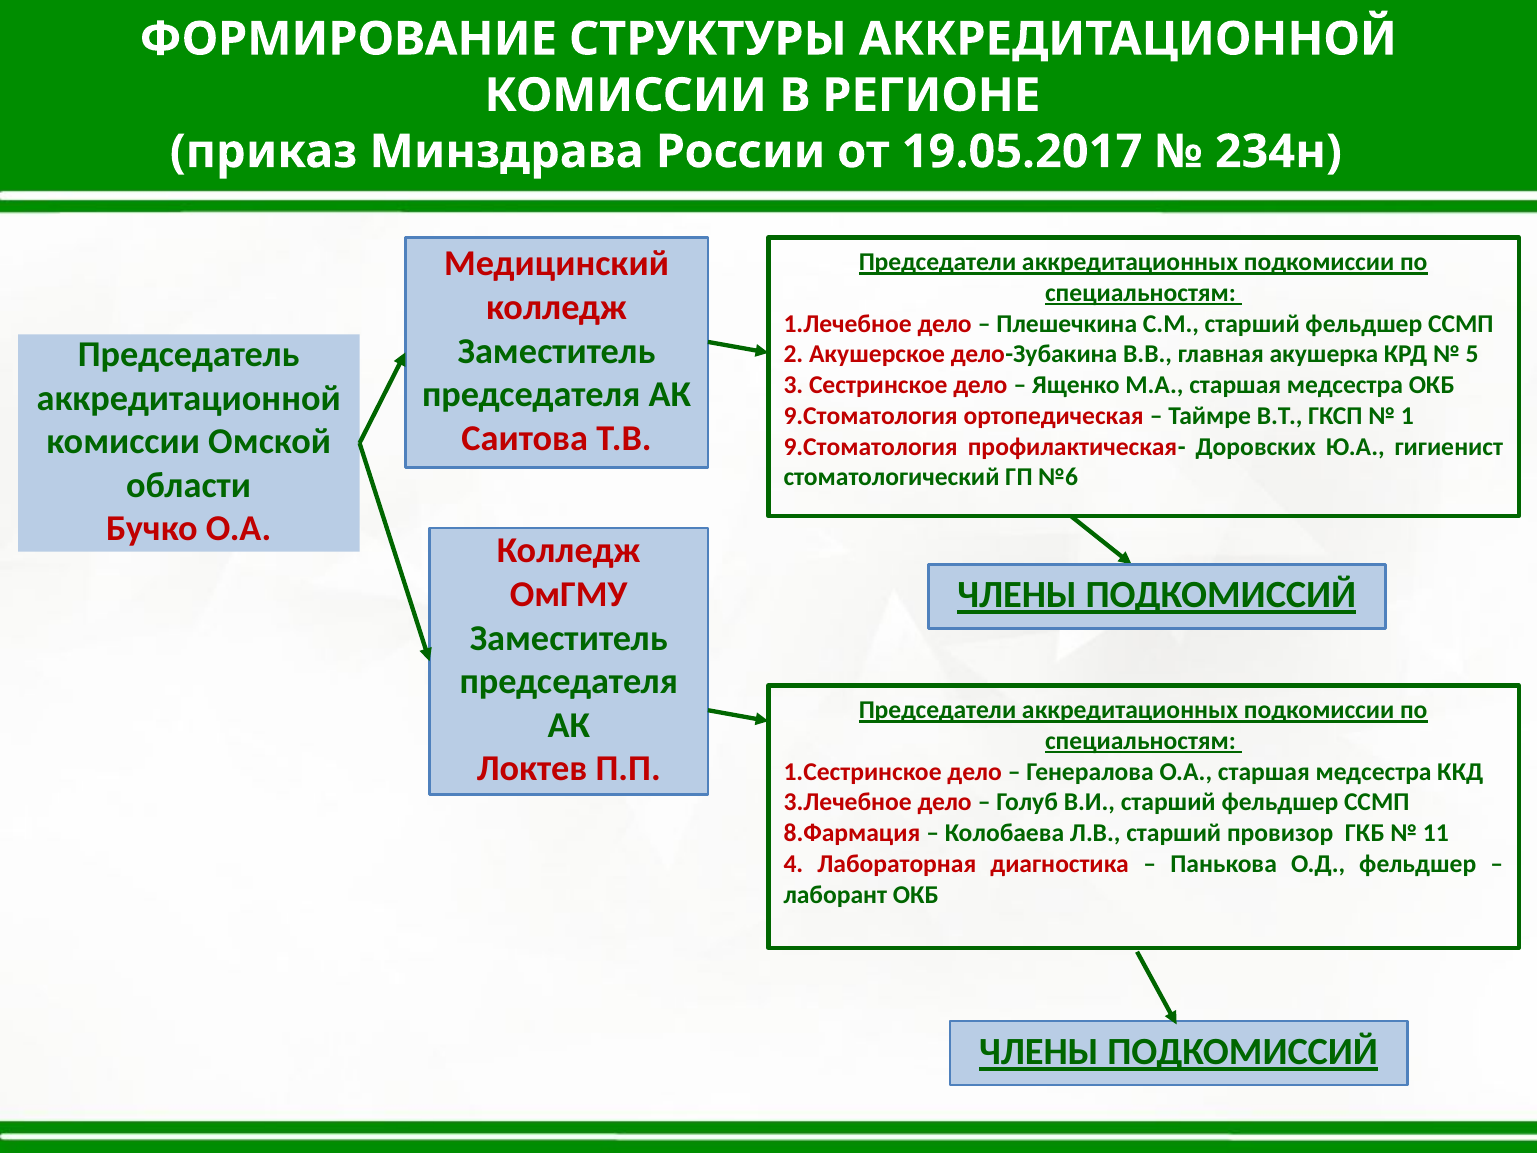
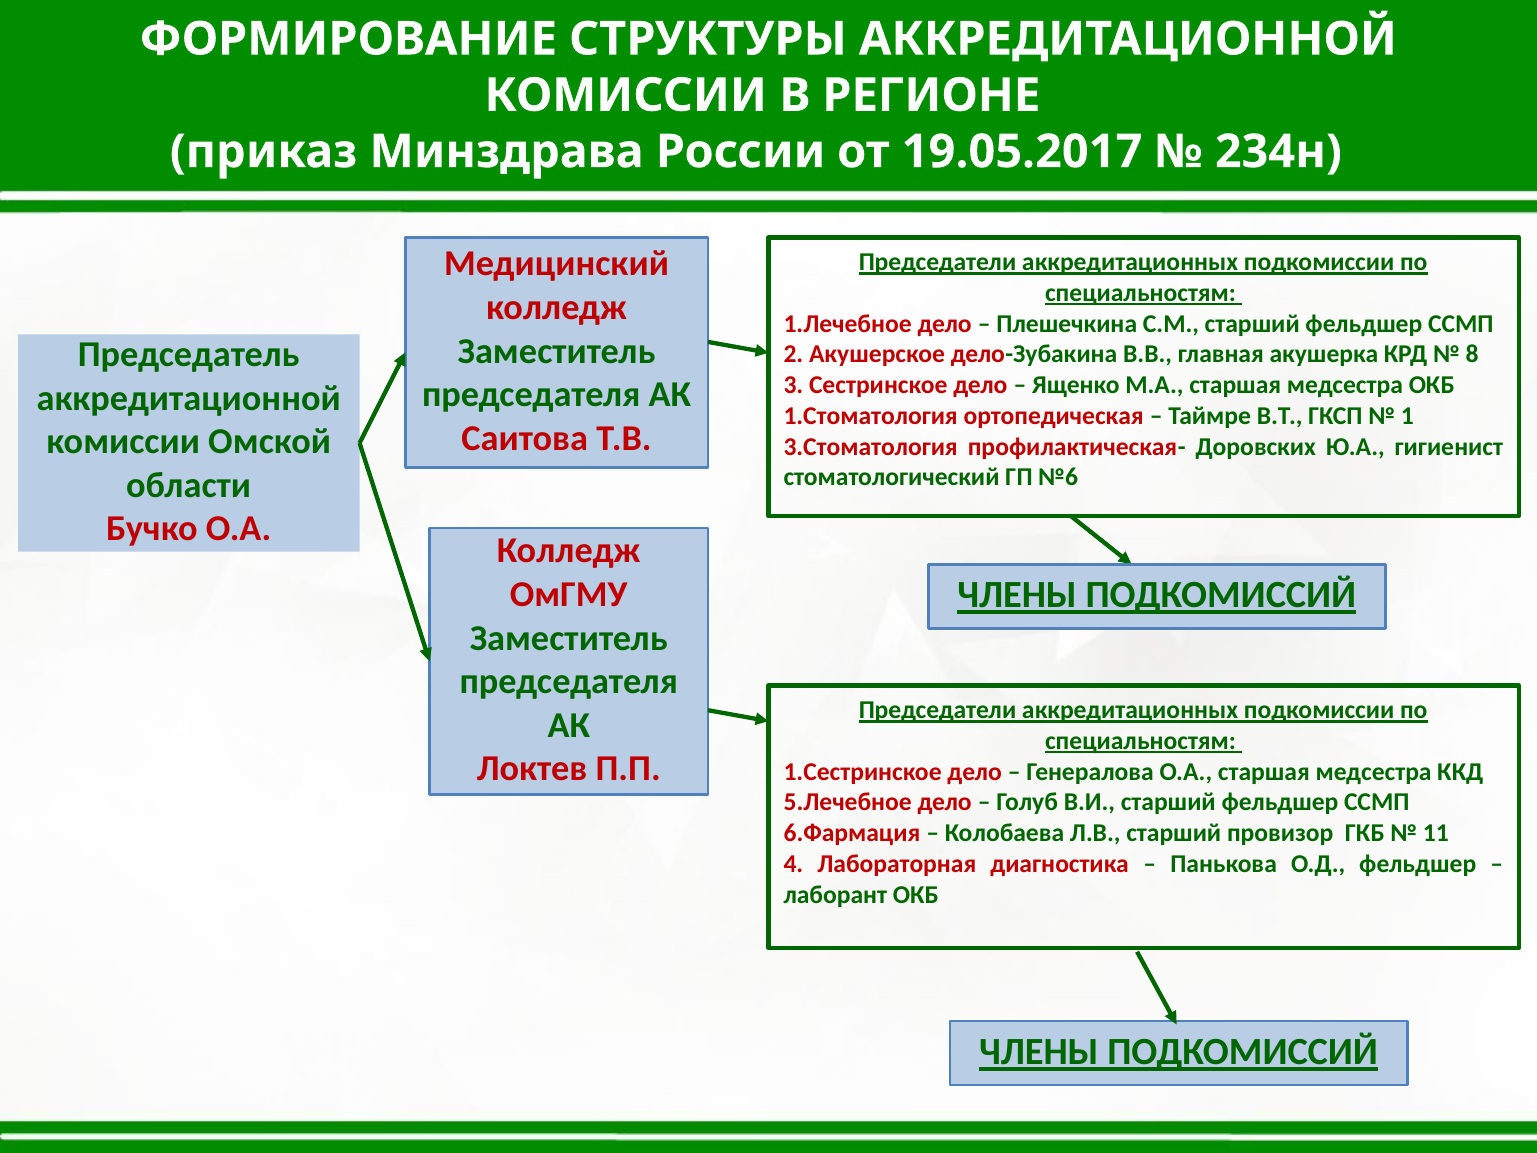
5: 5 -> 8
9.Стоматология at (871, 416): 9.Стоматология -> 1.Стоматология
9.Стоматология at (871, 447): 9.Стоматология -> 3.Стоматология
3.Лечебное: 3.Лечебное -> 5.Лечебное
8.Фармация: 8.Фармация -> 6.Фармация
